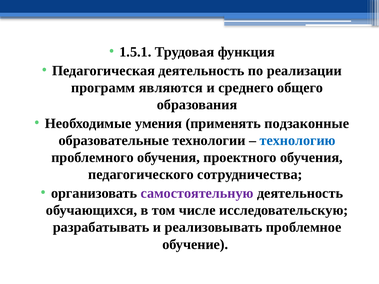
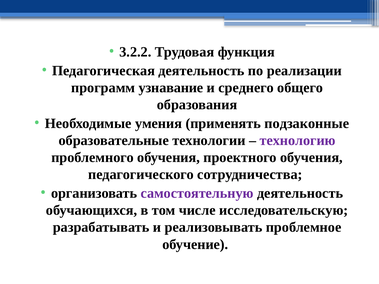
1.5.1: 1.5.1 -> 3.2.2
являются: являются -> узнавание
технологию colour: blue -> purple
